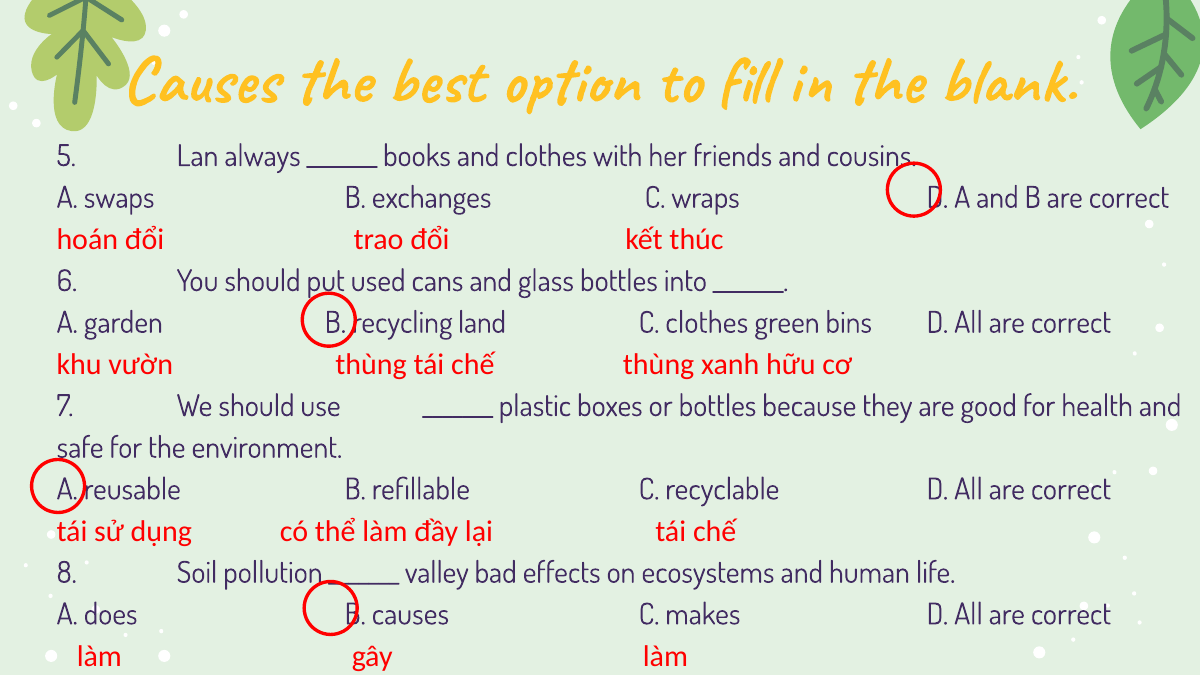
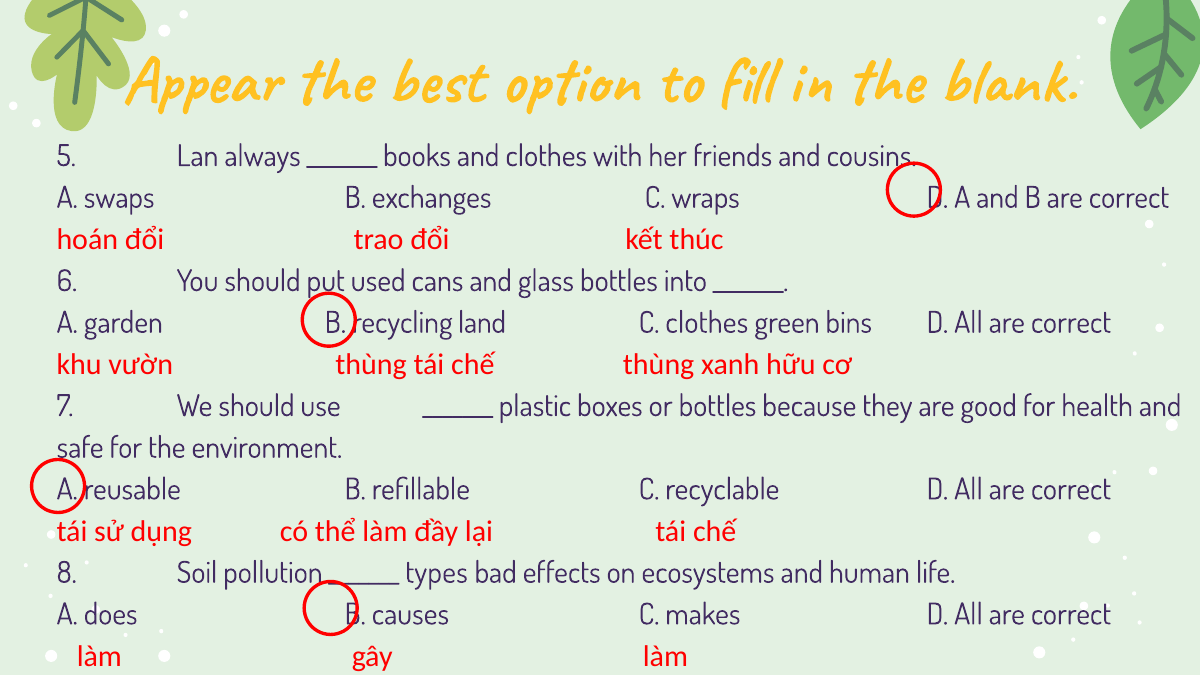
Causes at (200, 80): Causes -> Appear
valley: valley -> types
